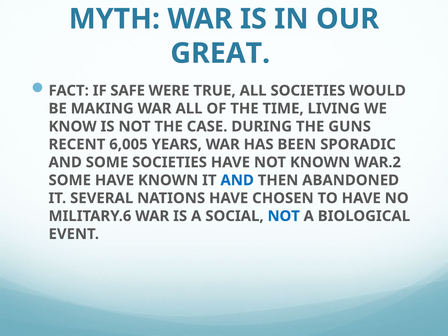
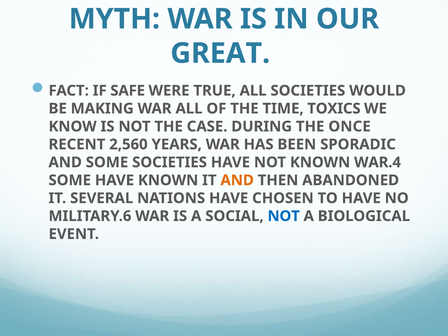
LIVING: LIVING -> TOXICS
GUNS: GUNS -> ONCE
6,005: 6,005 -> 2,560
WAR.2: WAR.2 -> WAR.4
AND at (237, 180) colour: blue -> orange
